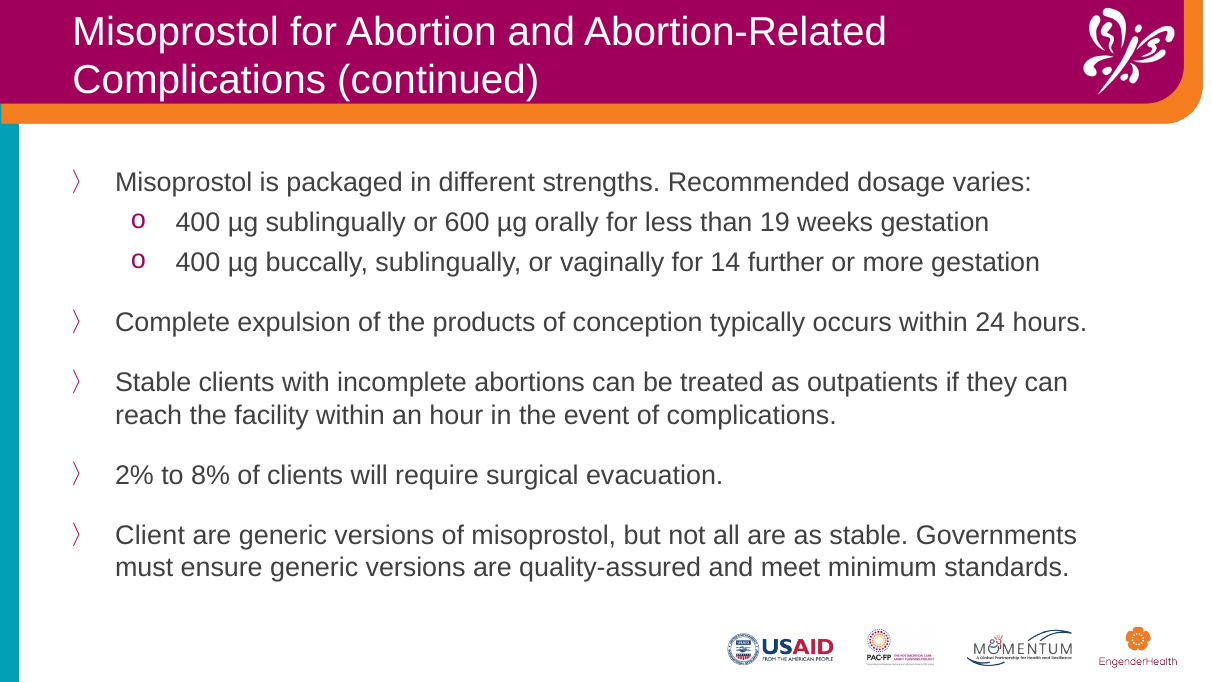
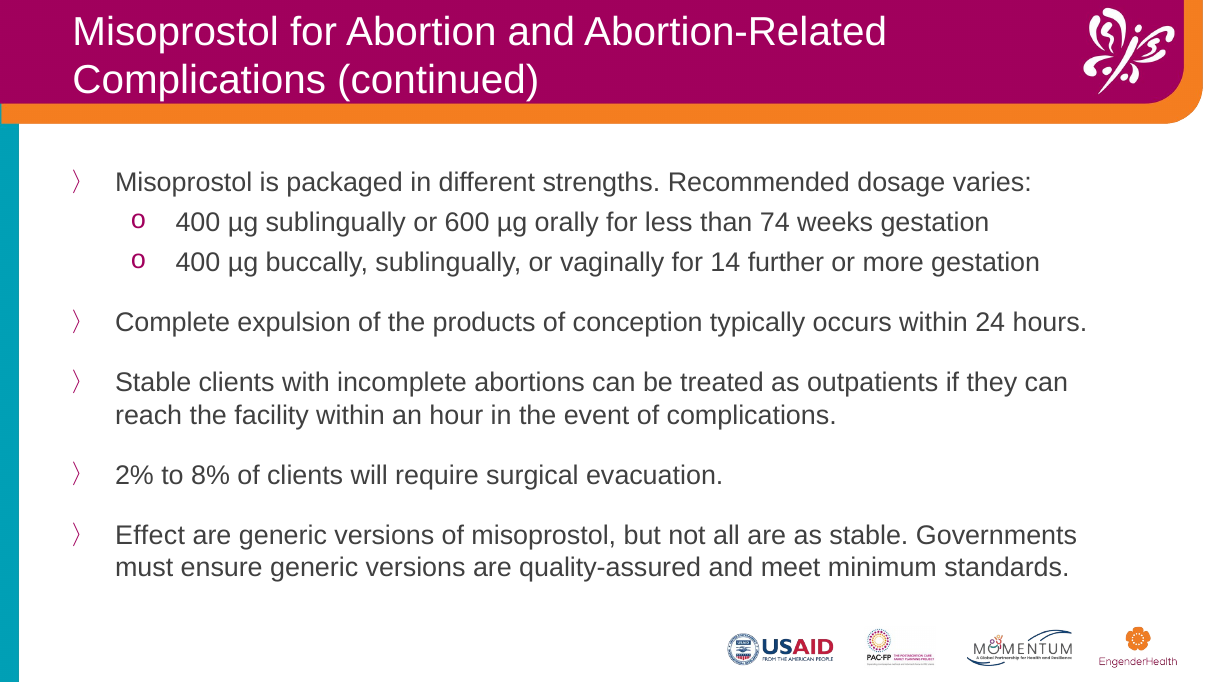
19: 19 -> 74
Client: Client -> Effect
